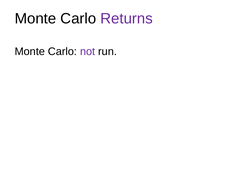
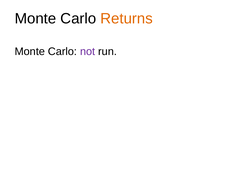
Returns colour: purple -> orange
